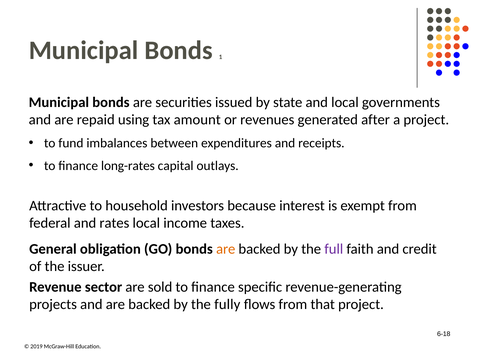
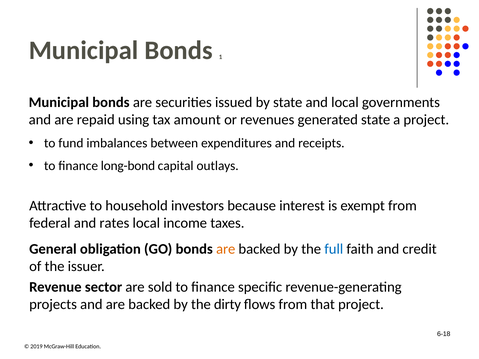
generated after: after -> state
long-rates: long-rates -> long-bond
full colour: purple -> blue
fully: fully -> dirty
